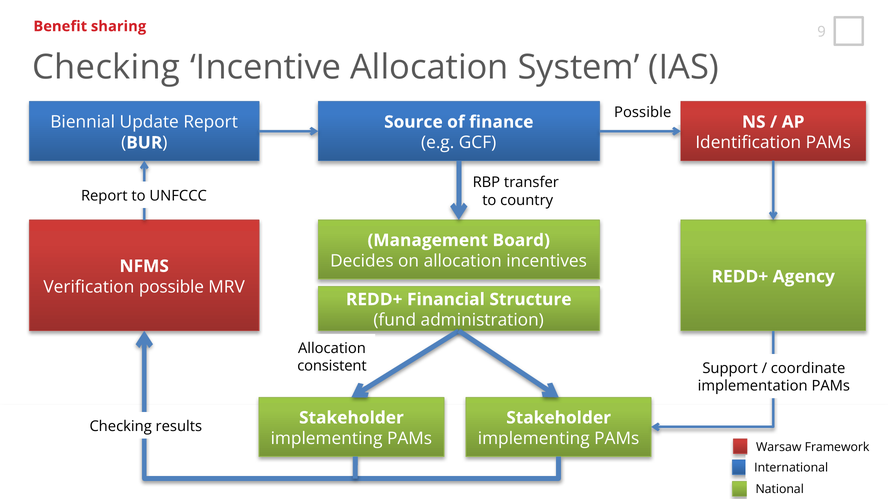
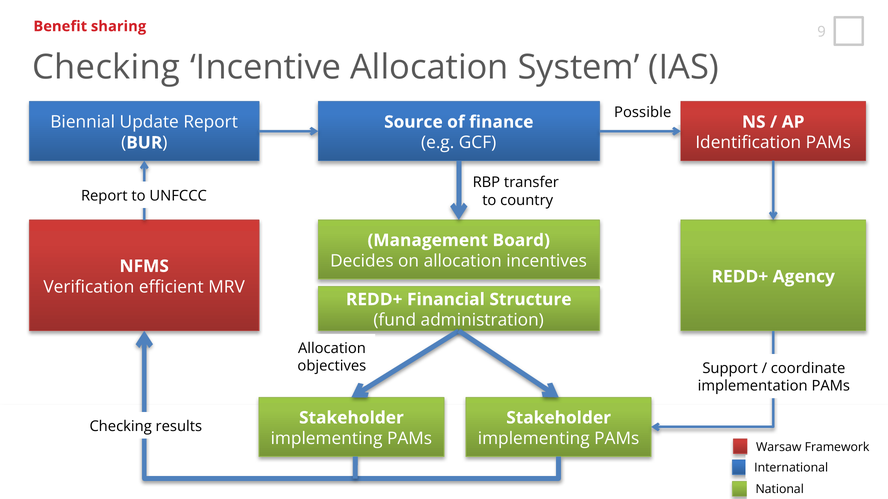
Verification possible: possible -> efficient
consistent: consistent -> objectives
